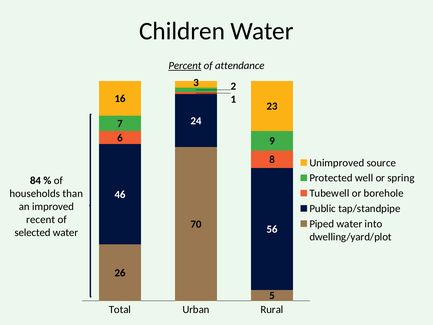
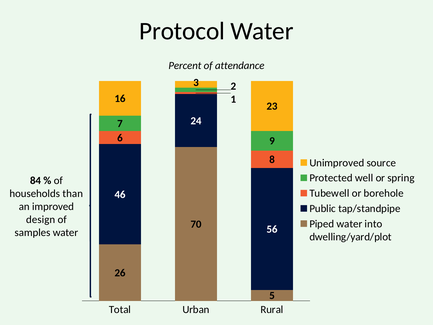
Children: Children -> Protocol
Percent underline: present -> none
recent: recent -> design
selected: selected -> samples
